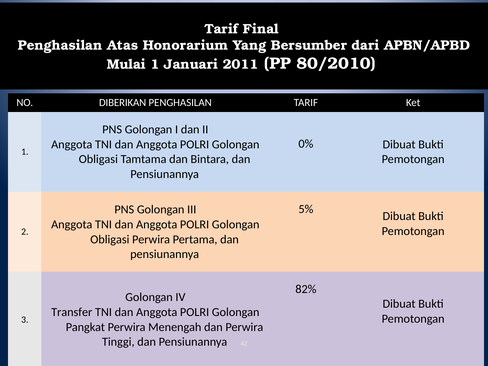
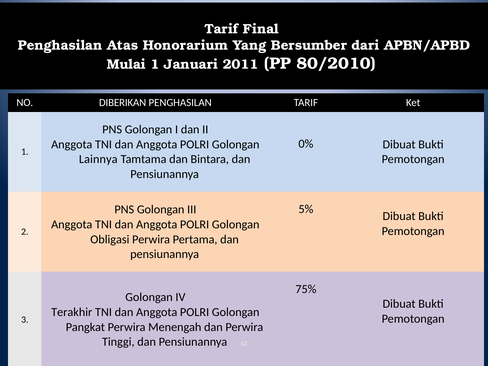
Obligasi at (98, 159): Obligasi -> Lainnya
82%: 82% -> 75%
Transfer: Transfer -> Terakhir
